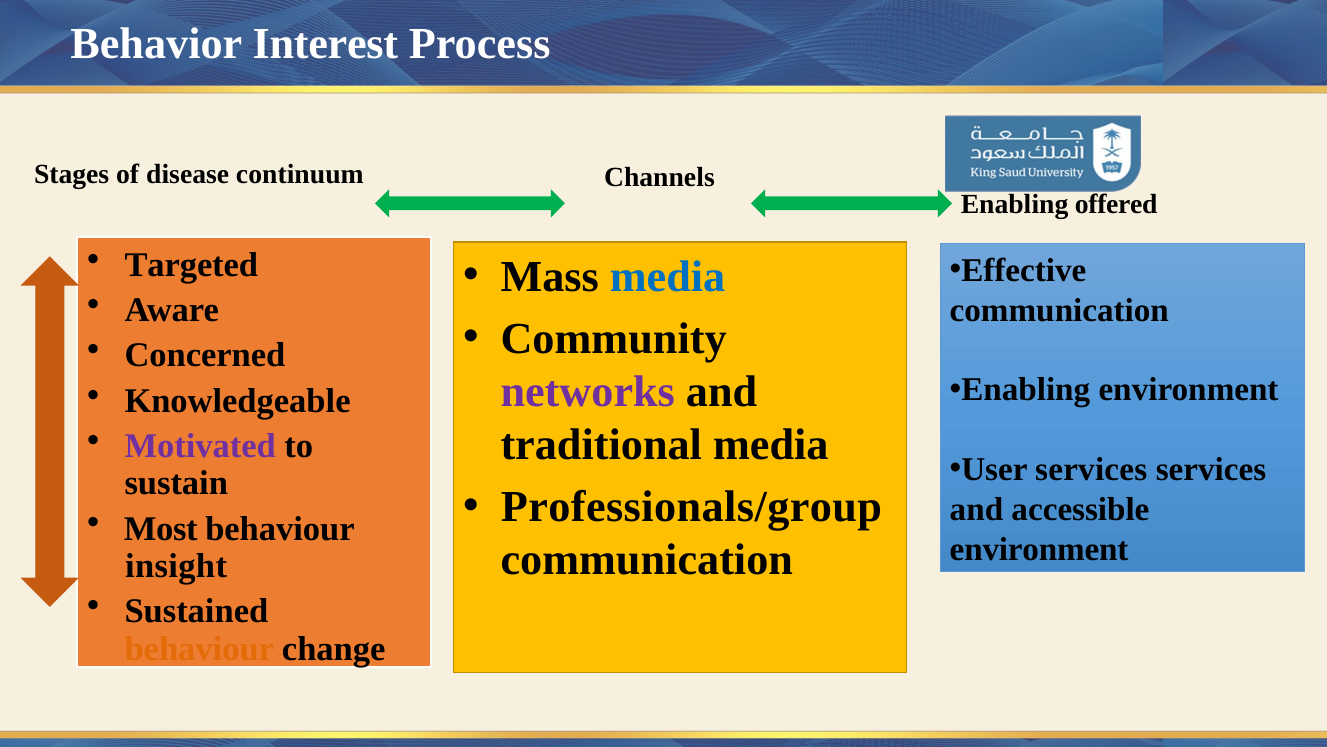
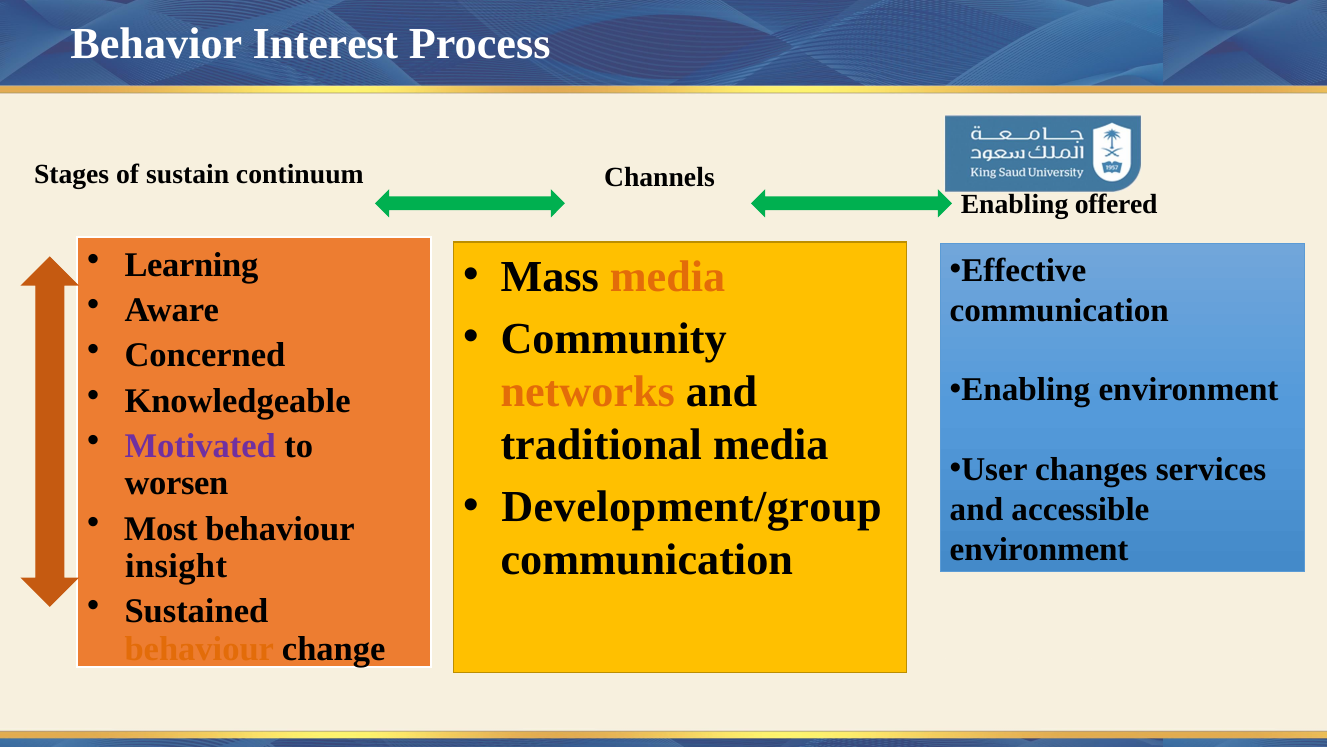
disease: disease -> sustain
Targeted: Targeted -> Learning
media at (668, 276) colour: blue -> orange
networks colour: purple -> orange
User services: services -> changes
sustain: sustain -> worsen
Professionals/group: Professionals/group -> Development/group
